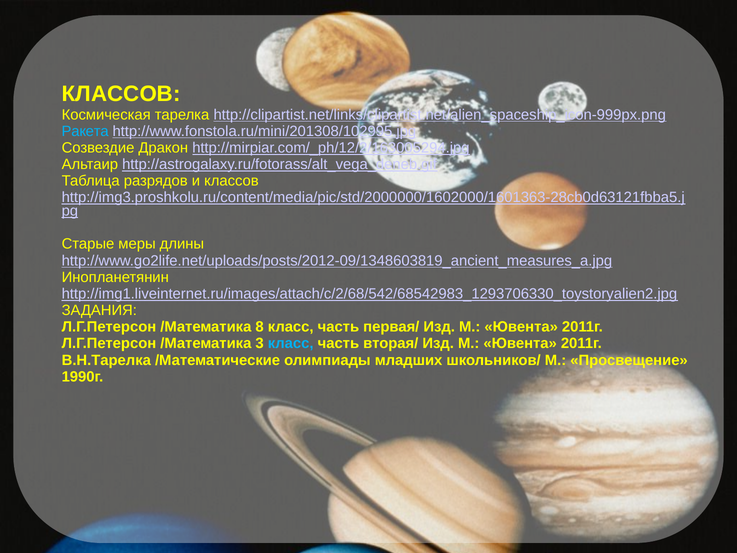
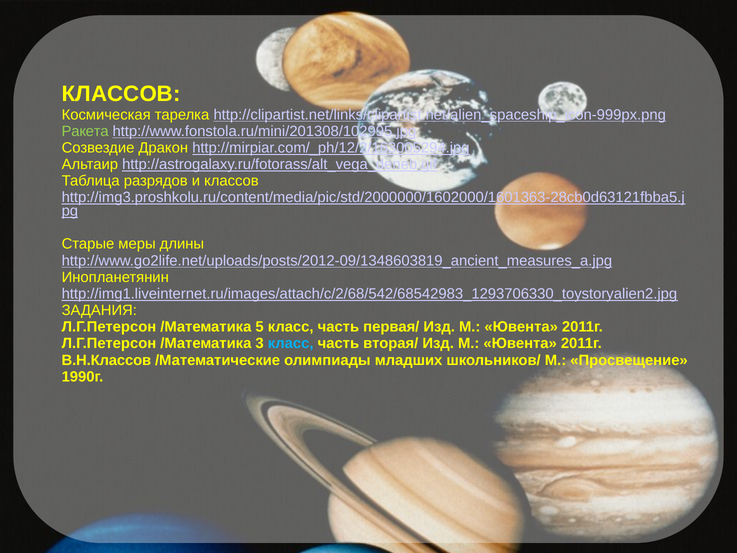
Ракета colour: light blue -> light green
8: 8 -> 5
В.Н.Тарелка: В.Н.Тарелка -> В.Н.Классов
